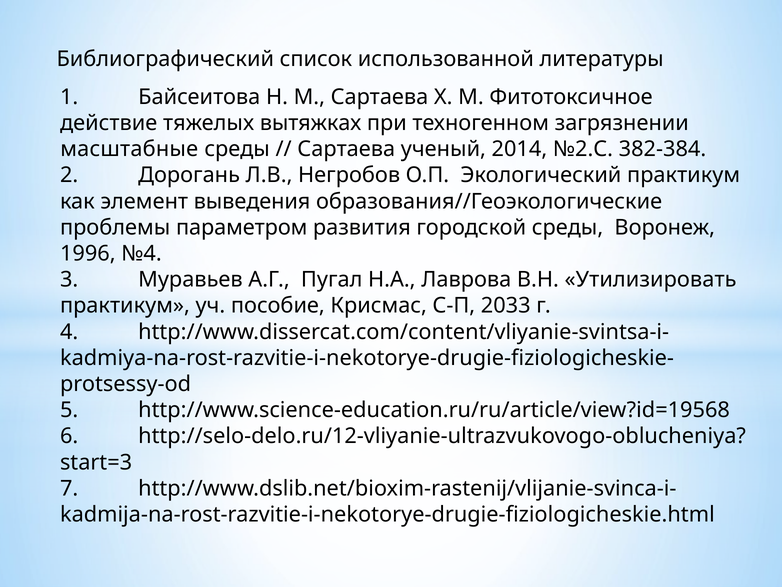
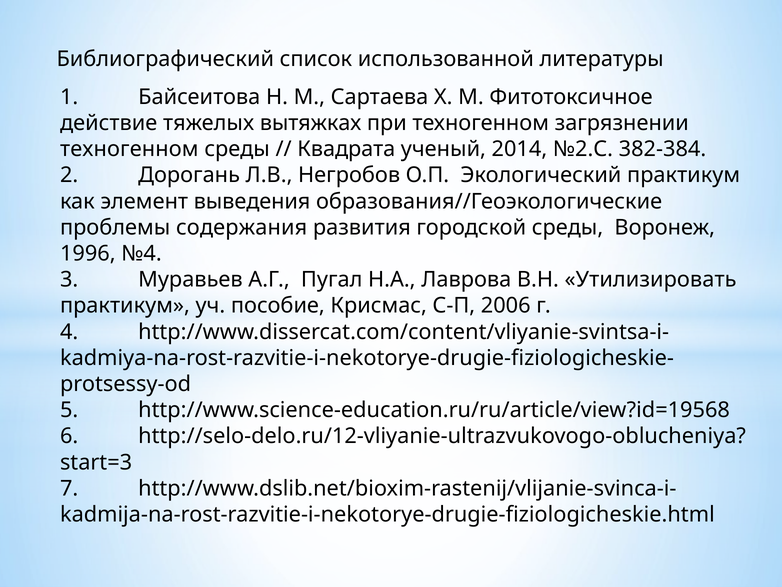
масштабные at (129, 149): масштабные -> техногенном
Сартаева at (346, 149): Сартаева -> Квадрата
параметром: параметром -> содержания
2033: 2033 -> 2006
